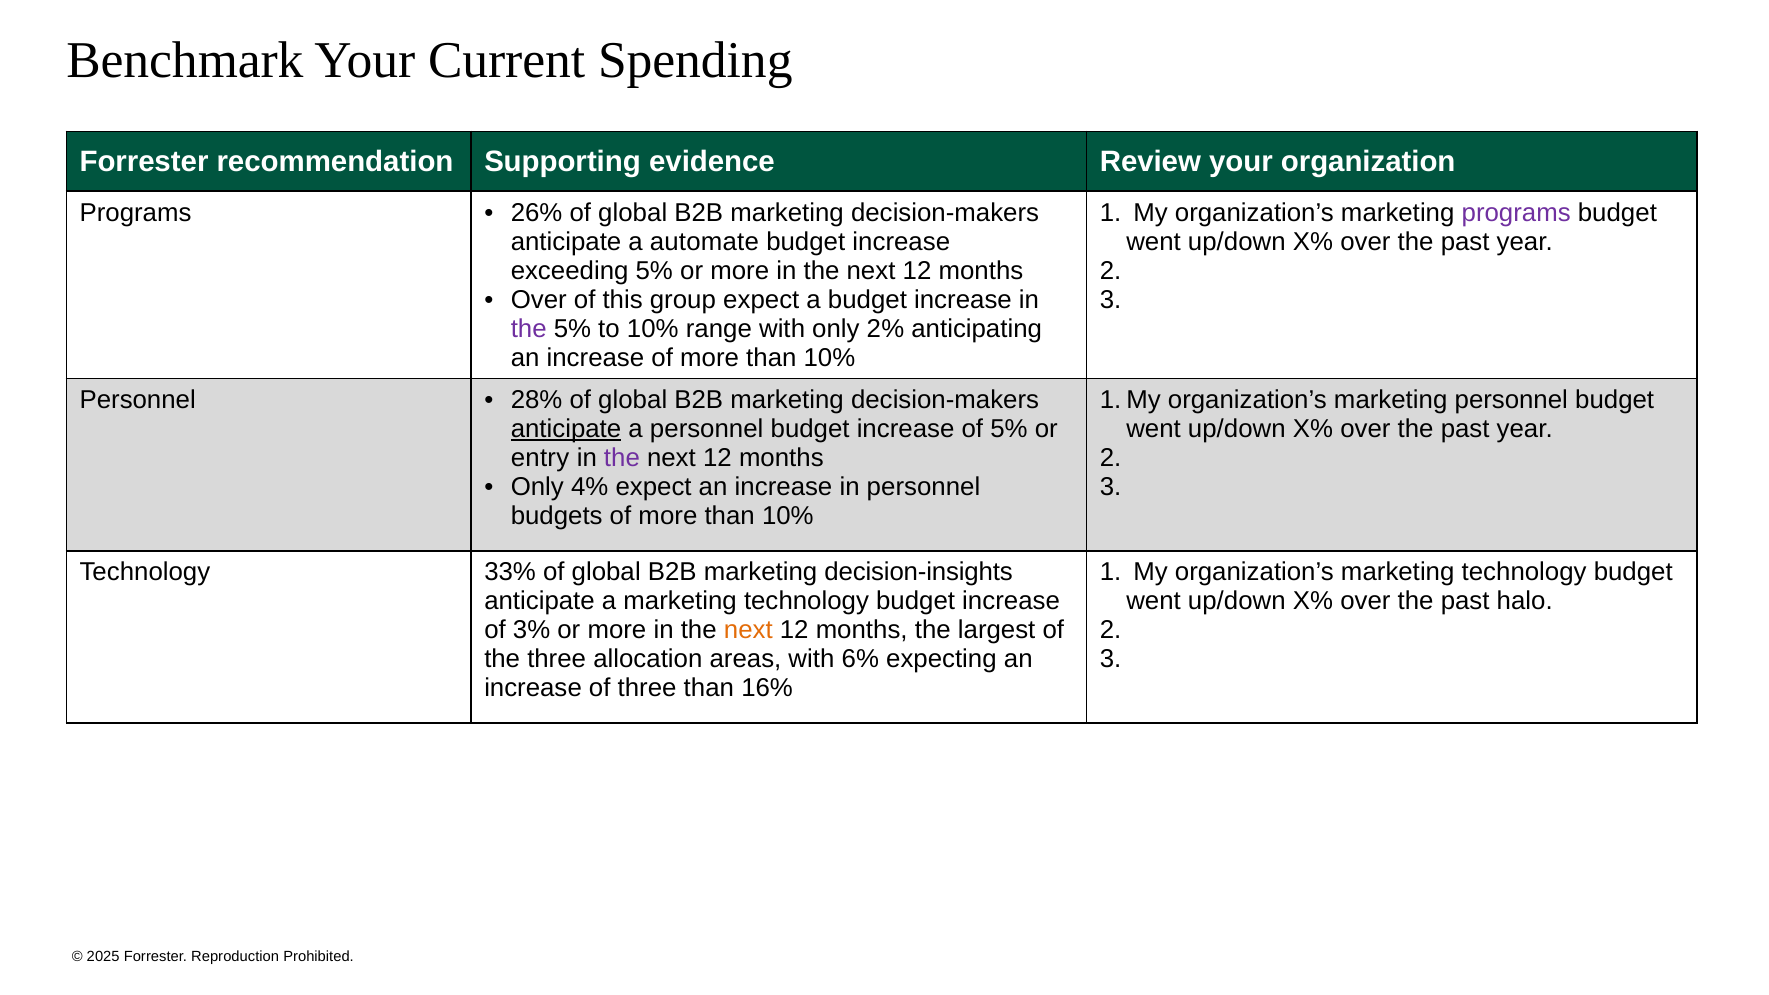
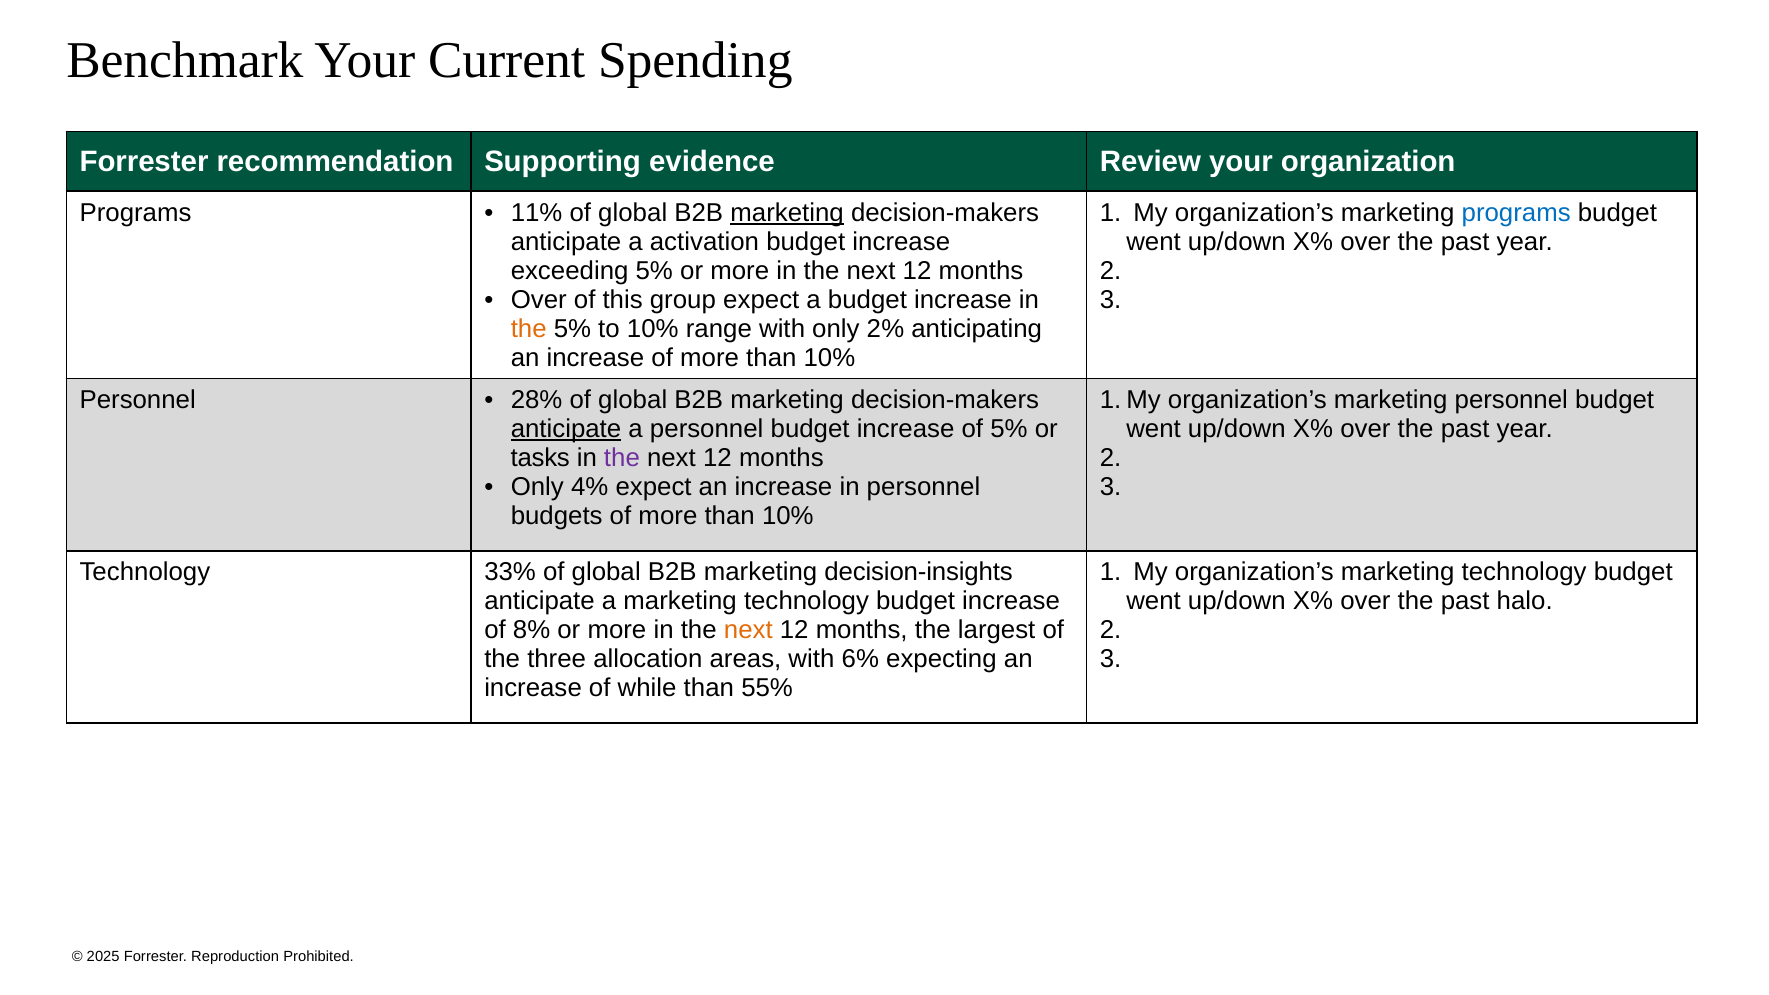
26%: 26% -> 11%
marketing at (787, 213) underline: none -> present
programs at (1516, 213) colour: purple -> blue
automate: automate -> activation
the at (529, 329) colour: purple -> orange
entry: entry -> tasks
3%: 3% -> 8%
of three: three -> while
16%: 16% -> 55%
